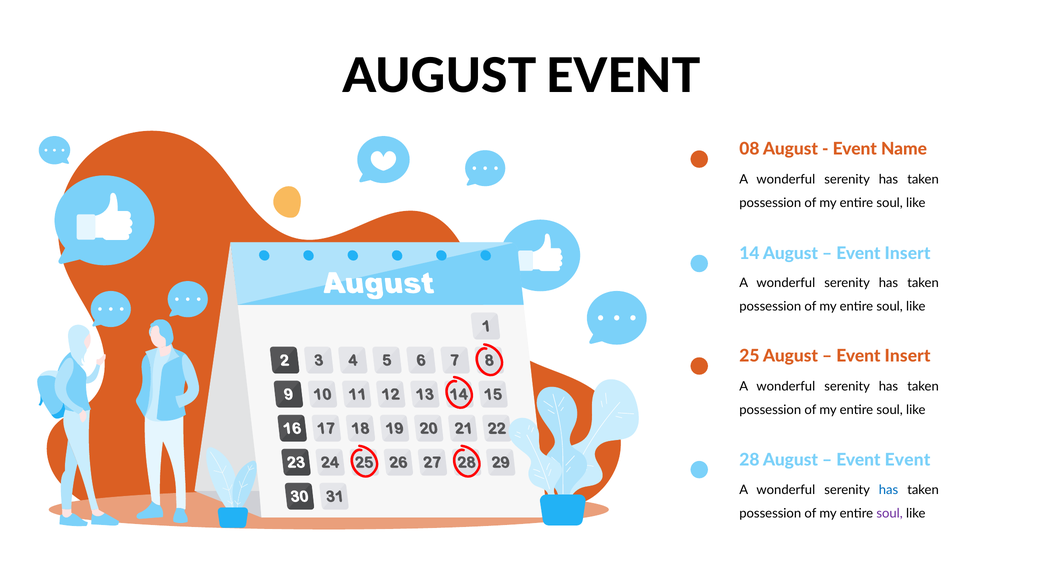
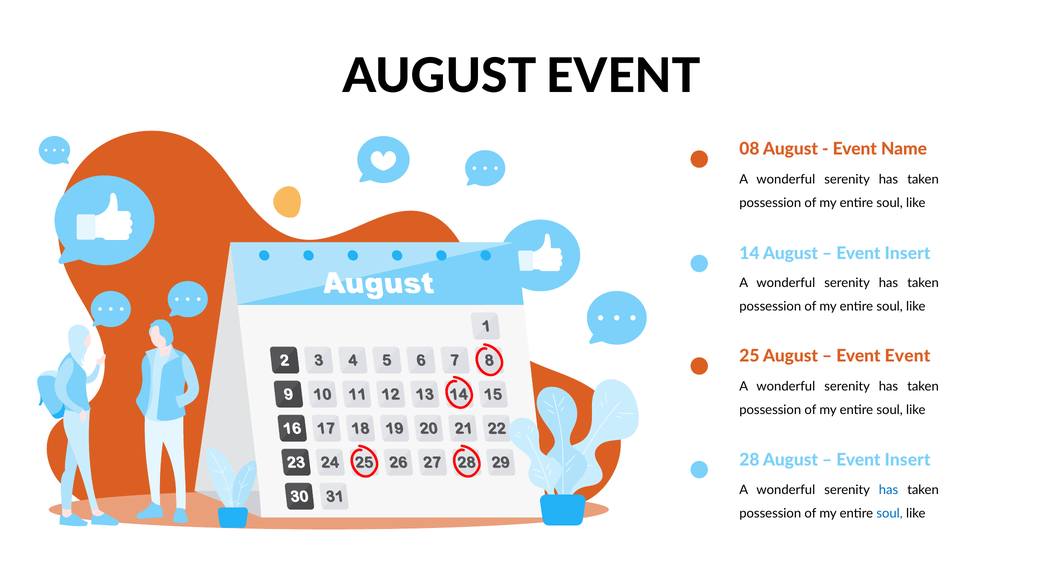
Insert at (908, 356): Insert -> Event
Event at (908, 460): Event -> Insert
soul at (890, 514) colour: purple -> blue
